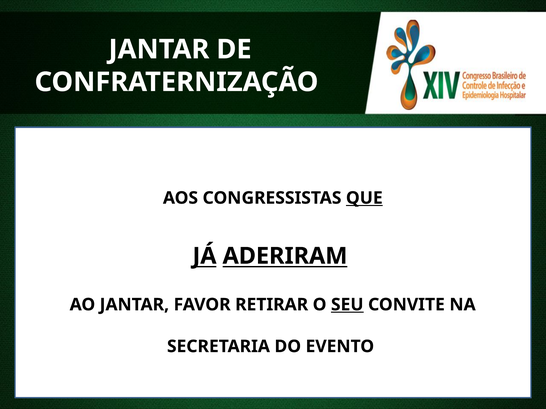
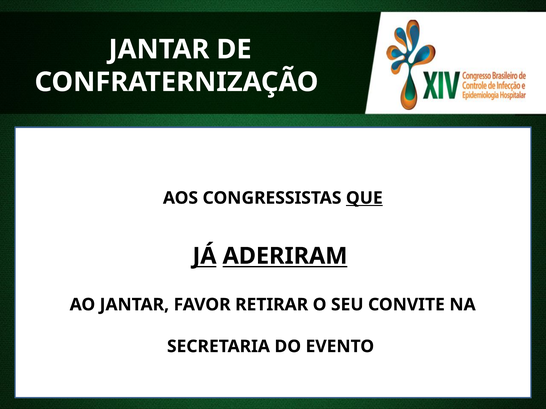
SEU underline: present -> none
